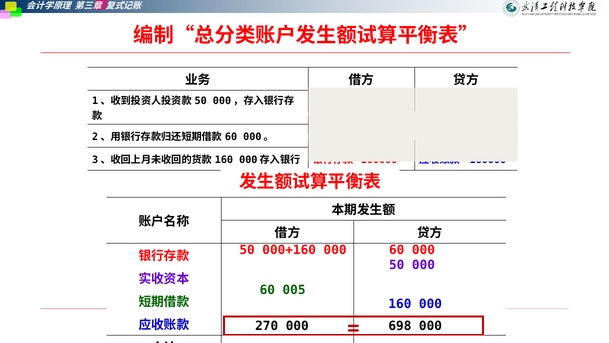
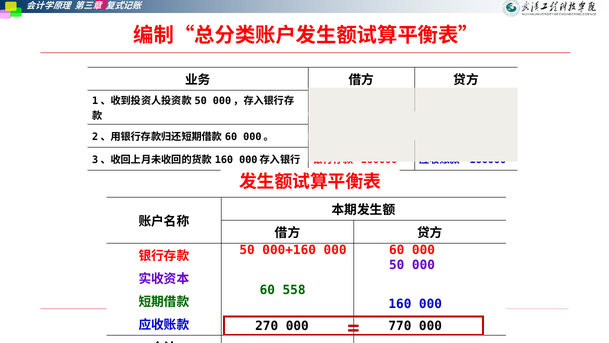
005: 005 -> 558
698: 698 -> 770
